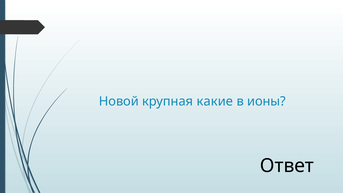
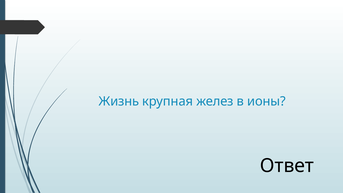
Новой: Новой -> Жизнь
какие: какие -> желез
